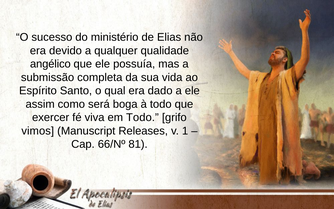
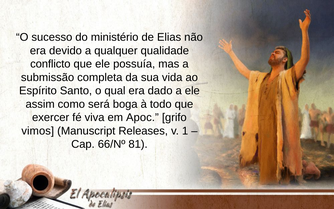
angélico: angélico -> conflicto
em Todo: Todo -> Apoc
